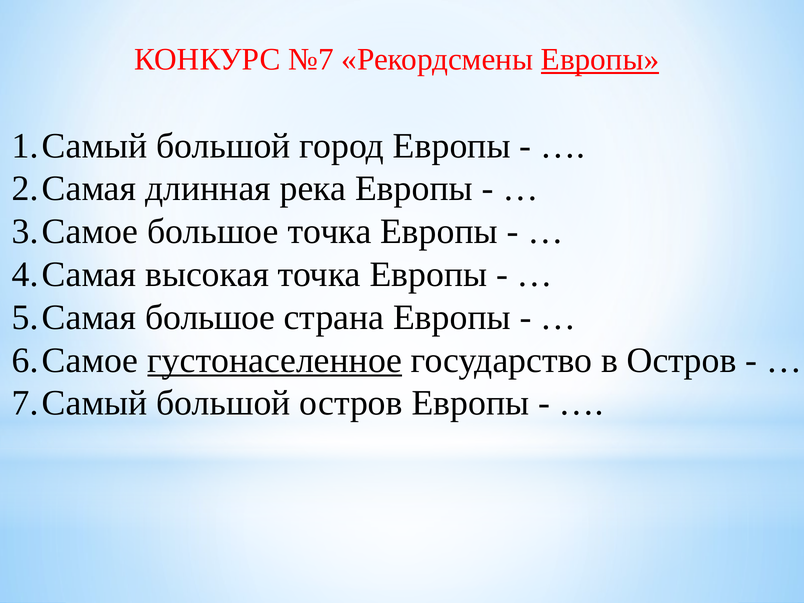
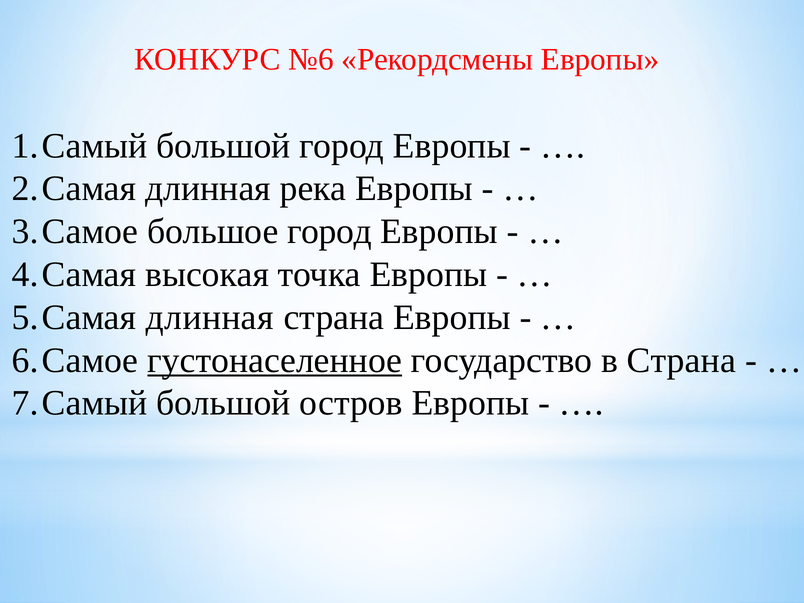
№7: №7 -> №6
Европы at (600, 60) underline: present -> none
большое точка: точка -> город
большое at (210, 317): большое -> длинная
в Остров: Остров -> Страна
